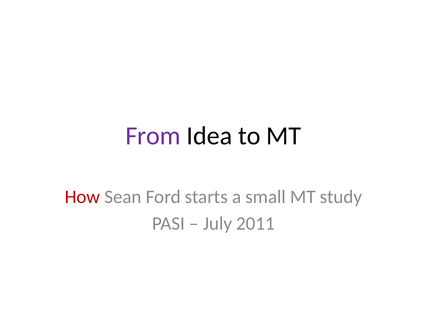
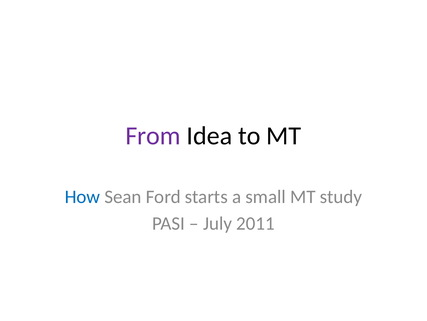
How colour: red -> blue
